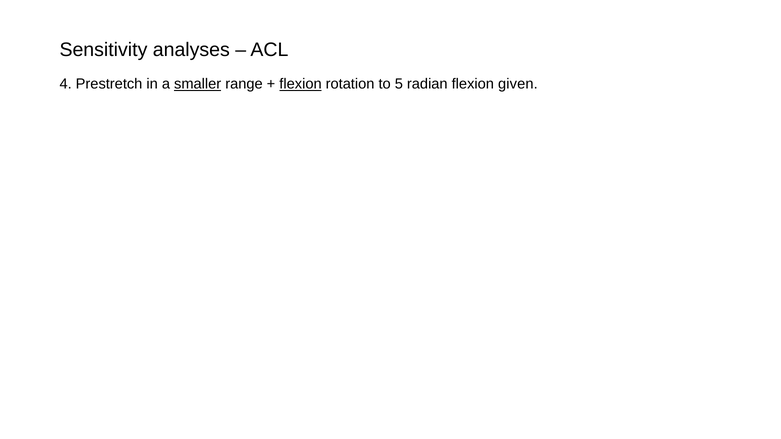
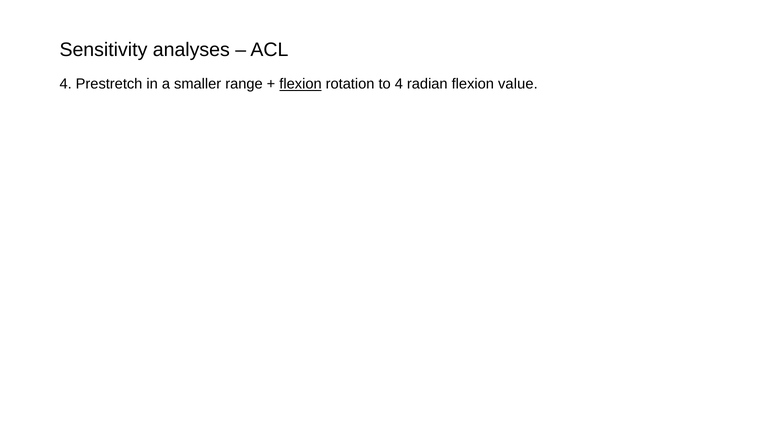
smaller underline: present -> none
to 5: 5 -> 4
given: given -> value
